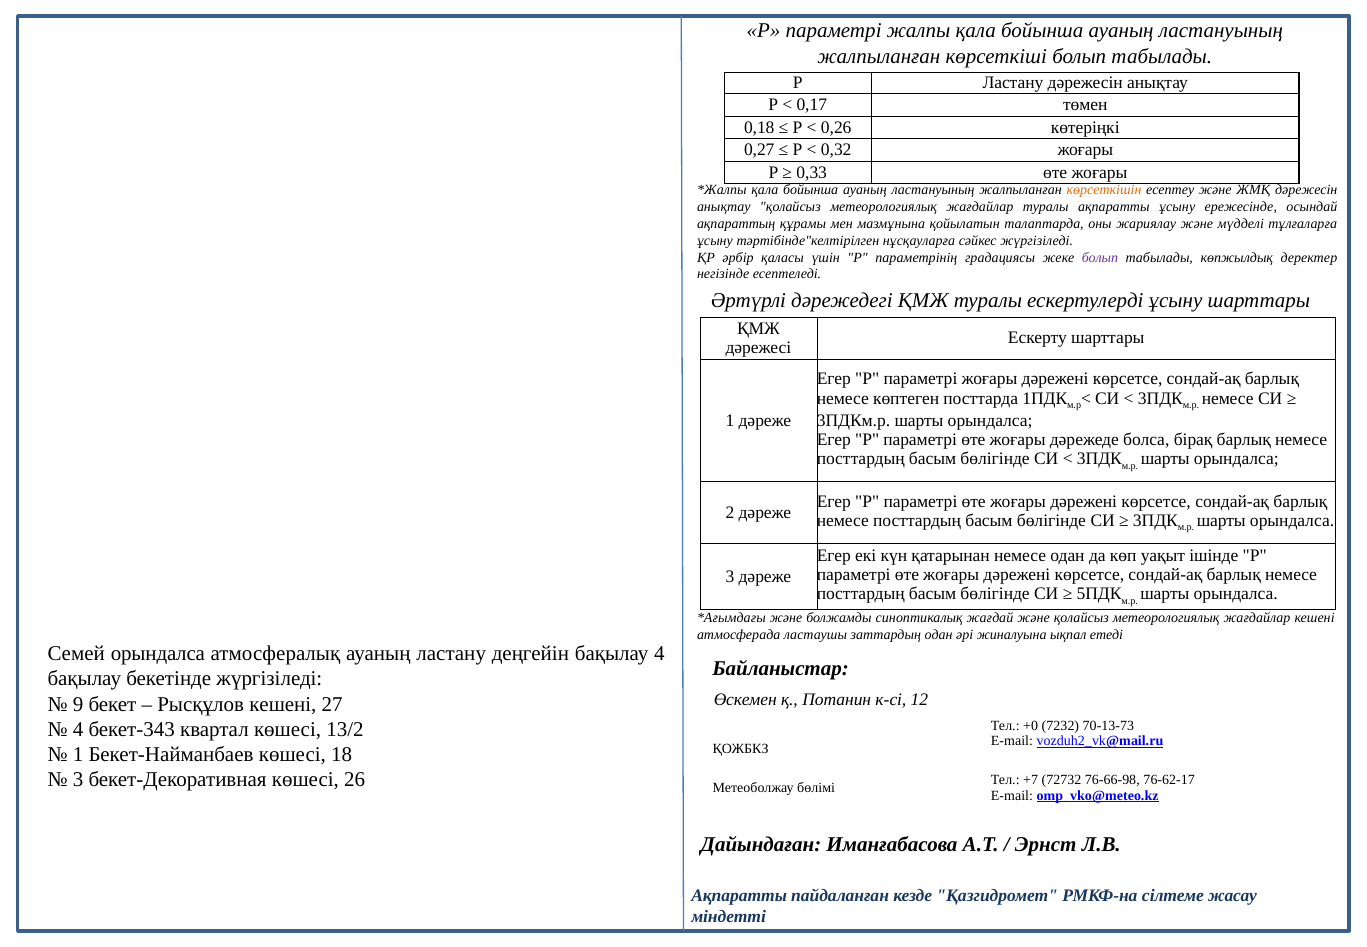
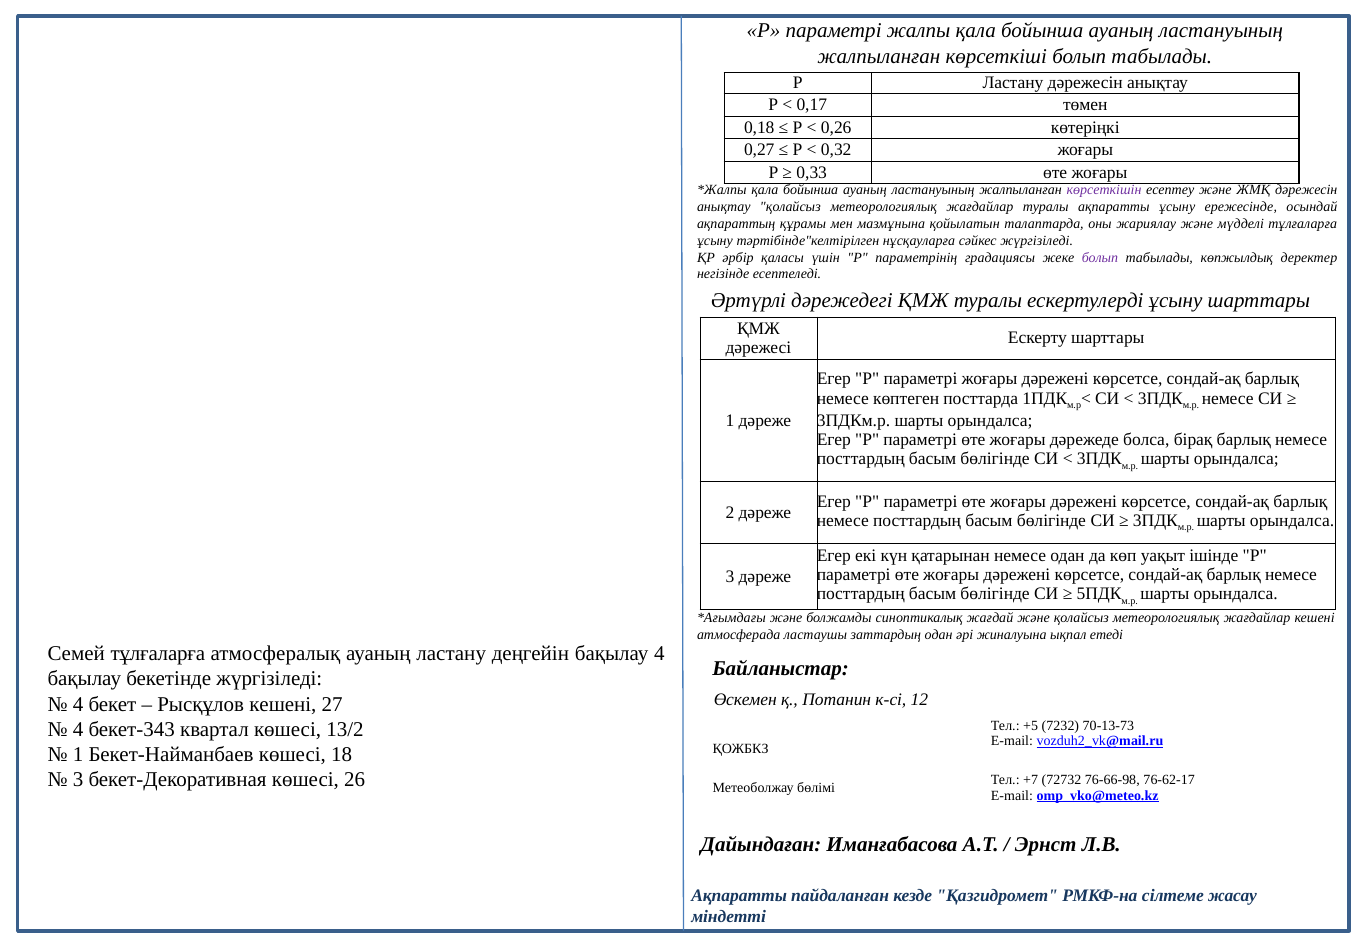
көрсеткішін colour: orange -> purple
Семей орындалса: орындалса -> тұлғаларға
9 at (78, 704): 9 -> 4
+0: +0 -> +5
